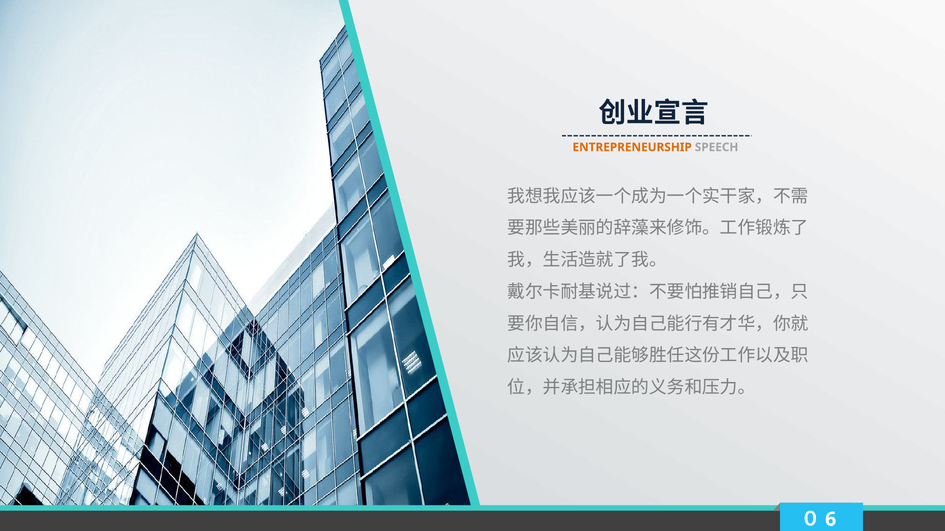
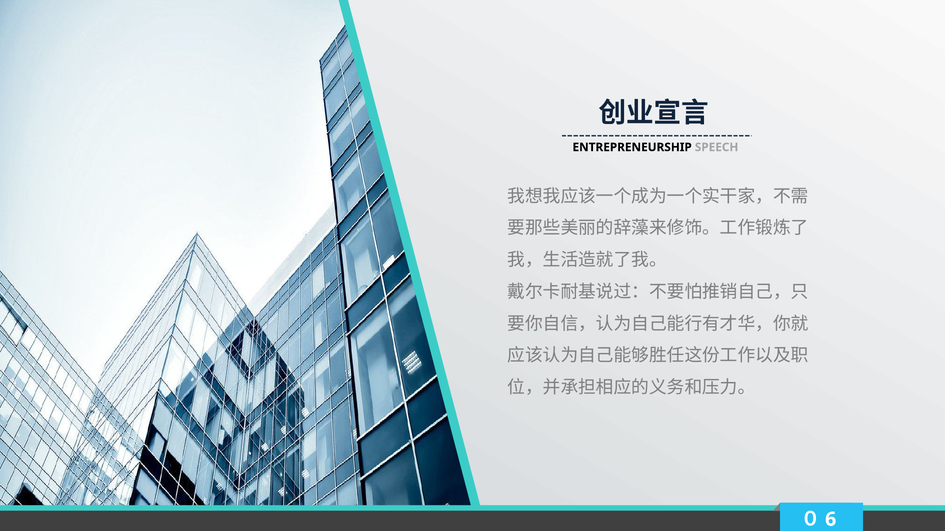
ENTREPRENEURSHIP colour: orange -> black
